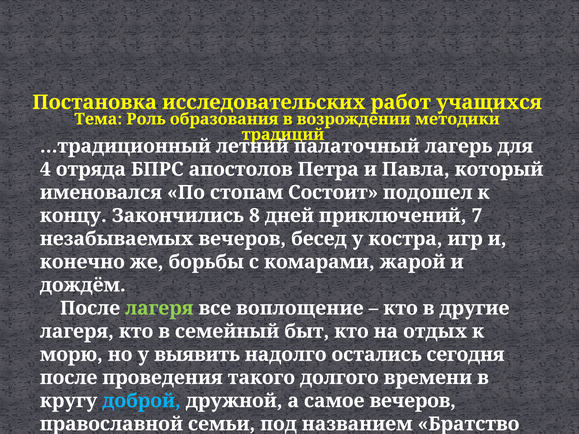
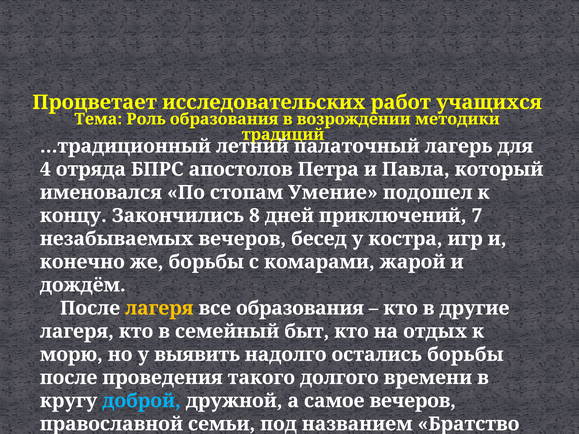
Постановка: Постановка -> Процветает
Состоит: Состоит -> Умение
лагеря at (159, 308) colour: light green -> yellow
все воплощение: воплощение -> образования
остались сегодня: сегодня -> борьбы
